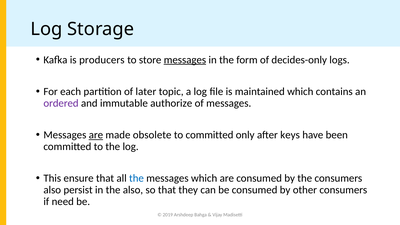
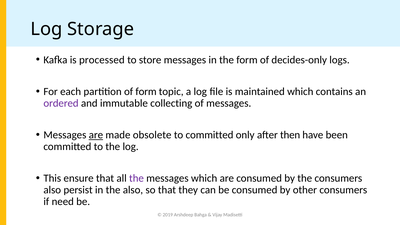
producers: producers -> processed
messages at (185, 60) underline: present -> none
of later: later -> form
authorize: authorize -> collecting
keys: keys -> then
the at (136, 178) colour: blue -> purple
